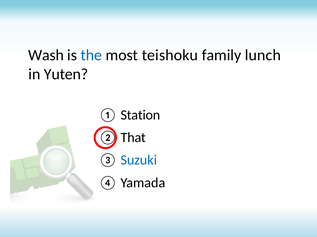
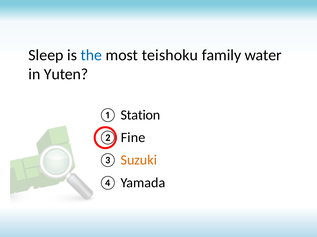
Wash: Wash -> Sleep
lunch: lunch -> water
That: That -> Fine
Suzuki colour: blue -> orange
